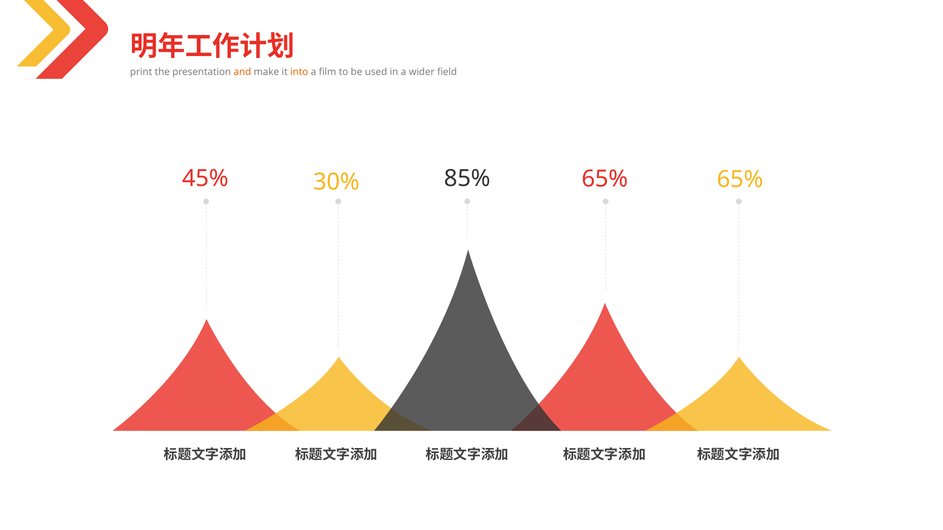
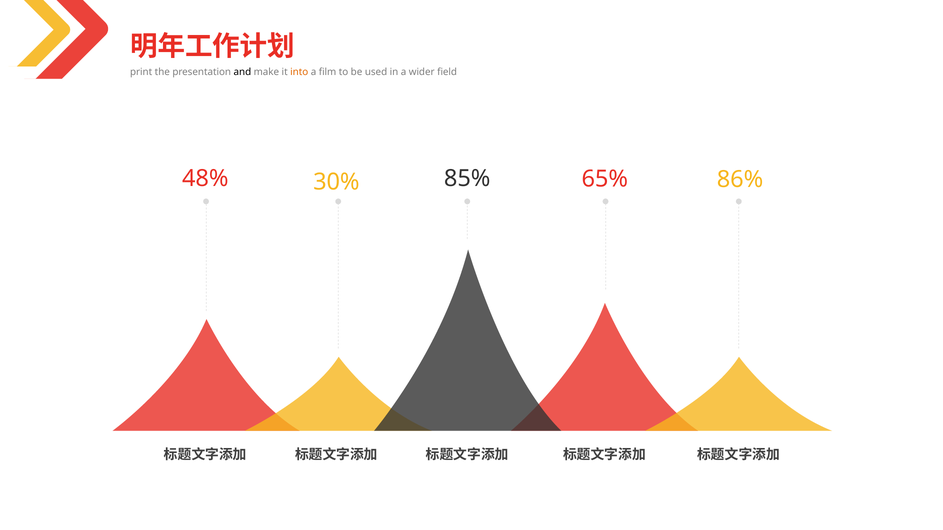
and colour: orange -> black
85% 65%: 65% -> 86%
45%: 45% -> 48%
